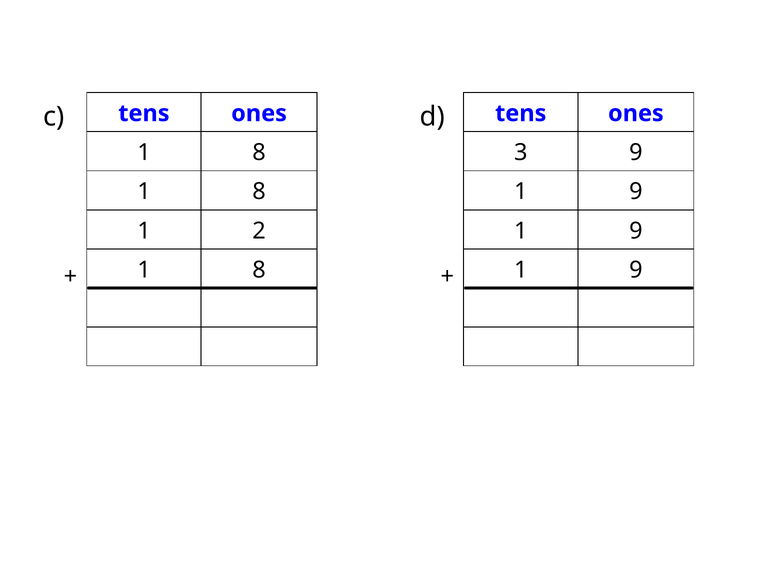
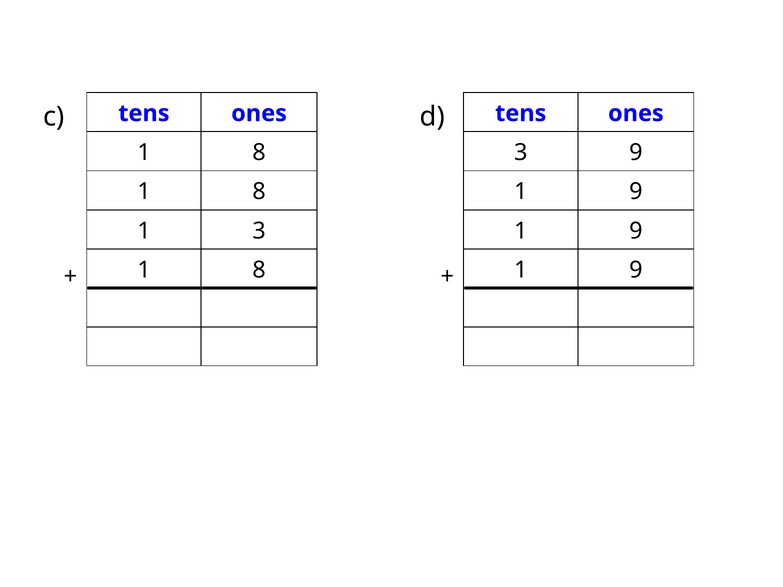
1 2: 2 -> 3
